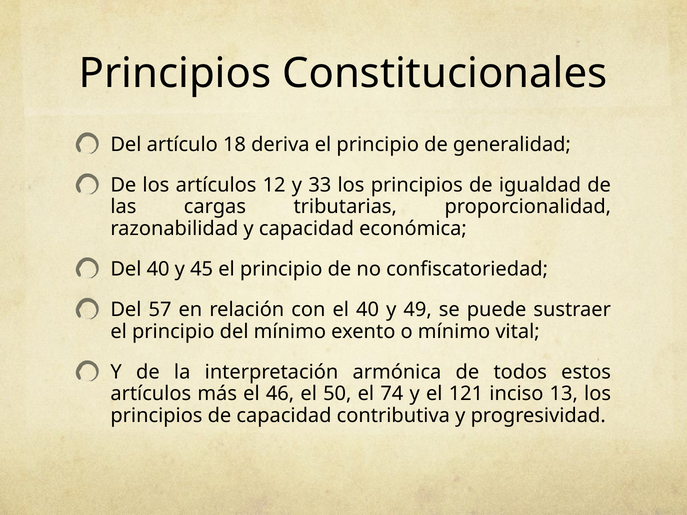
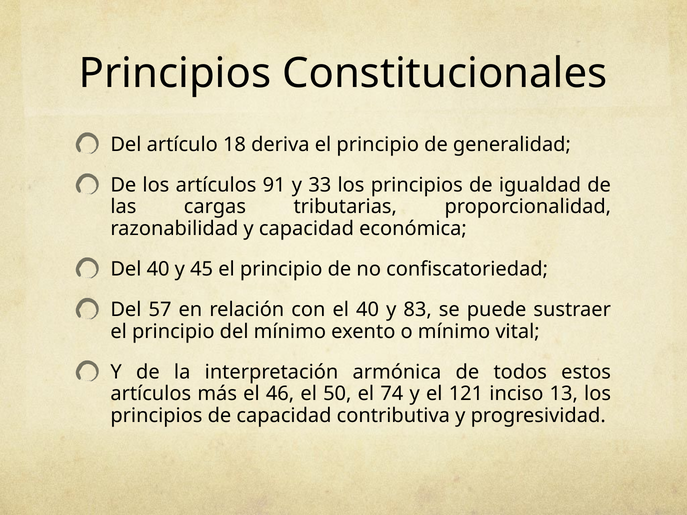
12: 12 -> 91
49: 49 -> 83
